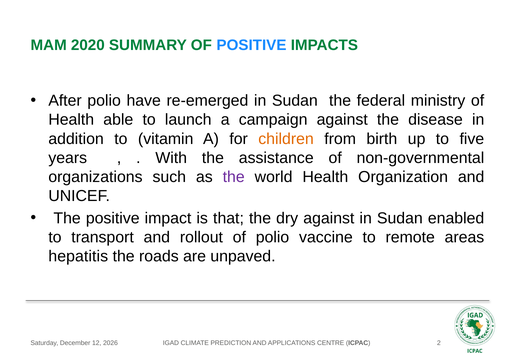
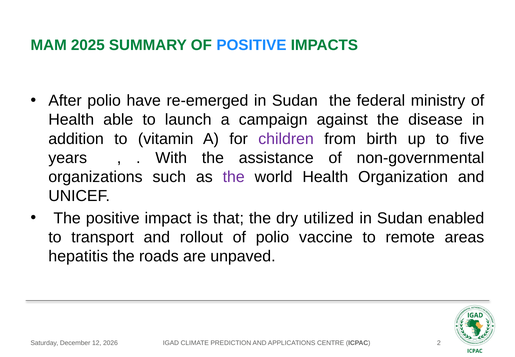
2020: 2020 -> 2025
children colour: orange -> purple
dry against: against -> utilized
